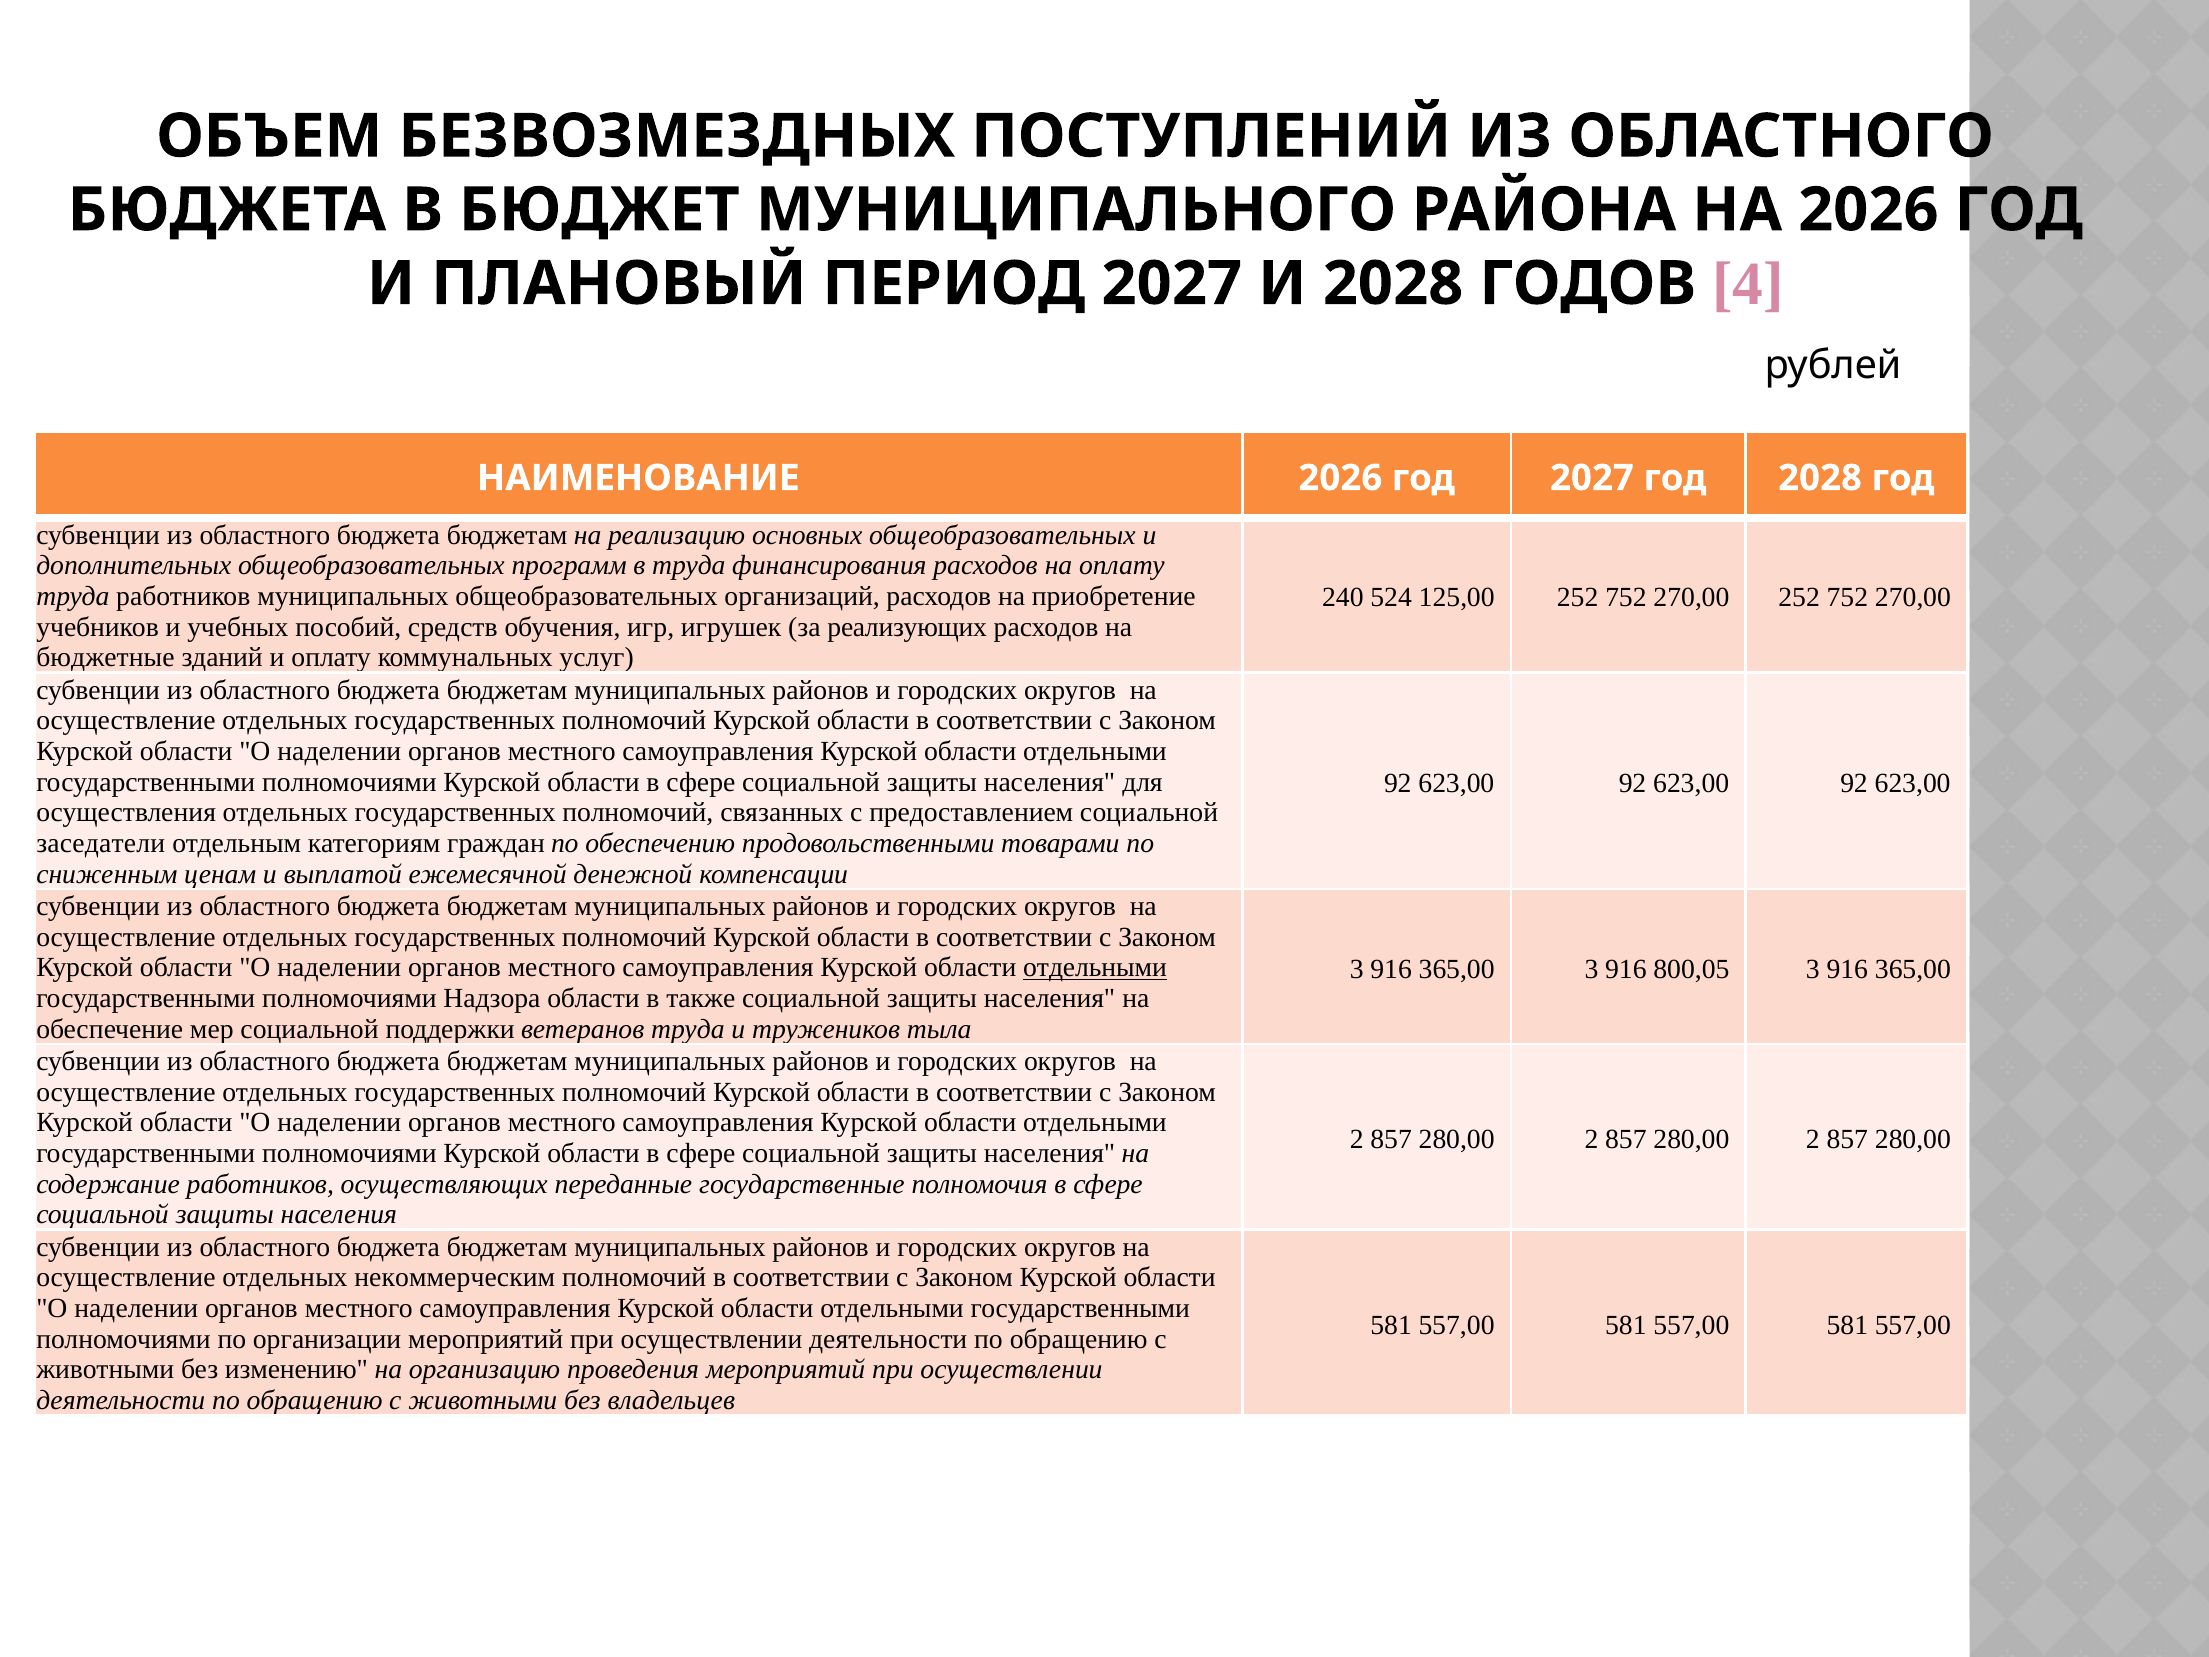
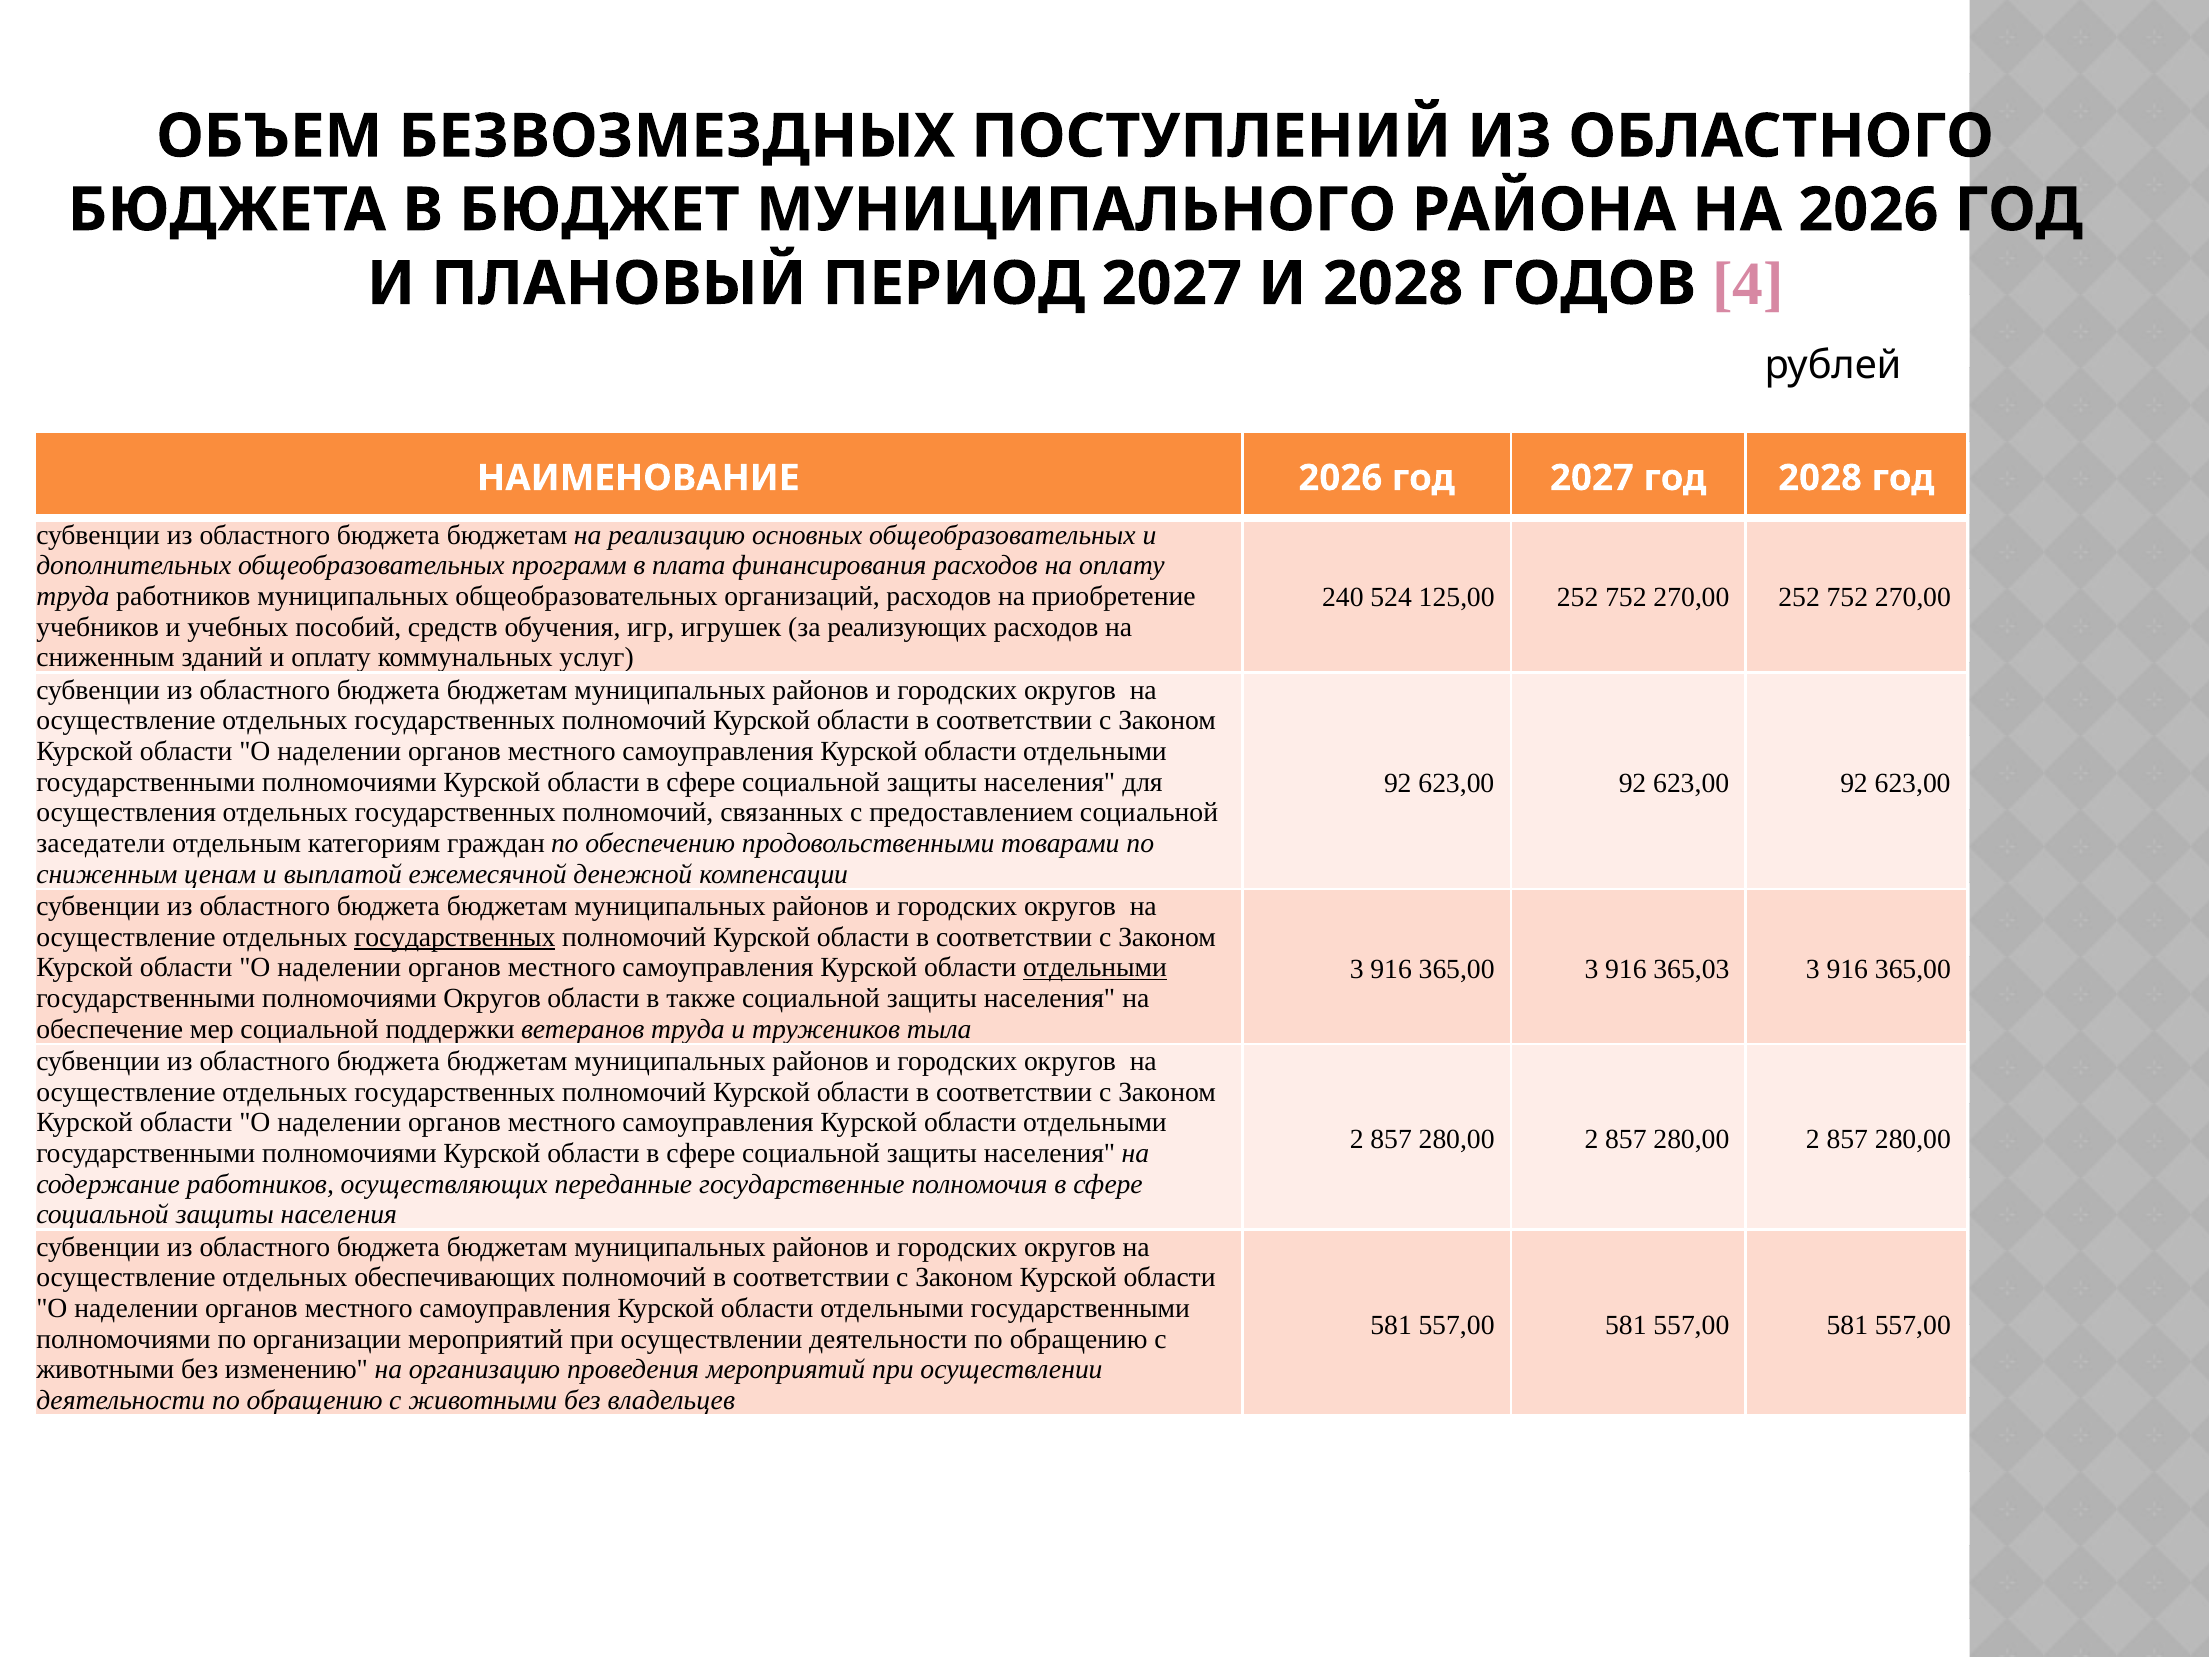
в труда: труда -> плата
бюджетные at (105, 658): бюджетные -> сниженным
государственных at (455, 937) underline: none -> present
800,05: 800,05 -> 365,03
полномочиями Надзора: Надзора -> Округов
некоммерческим: некоммерческим -> обеспечивающих
